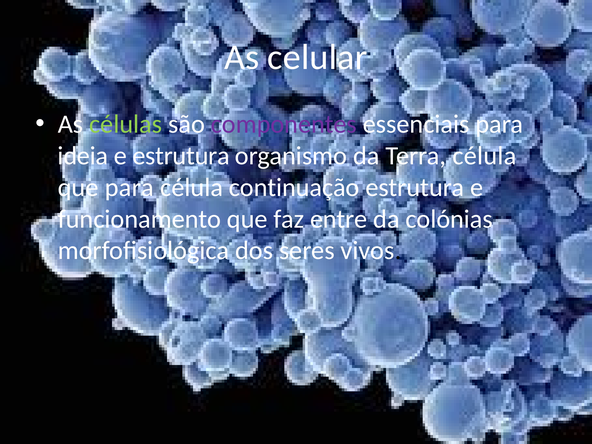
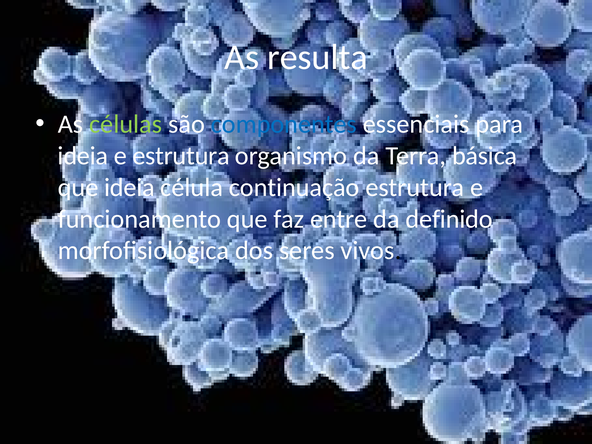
celular: celular -> resulta
componentes colour: purple -> blue
Terra célula: célula -> básica
que para: para -> ideia
colónias: colónias -> definido
